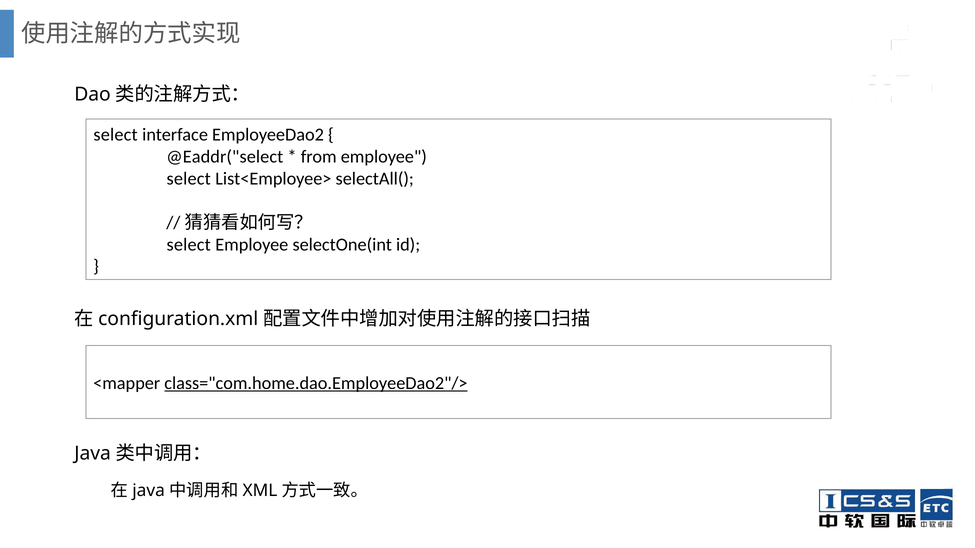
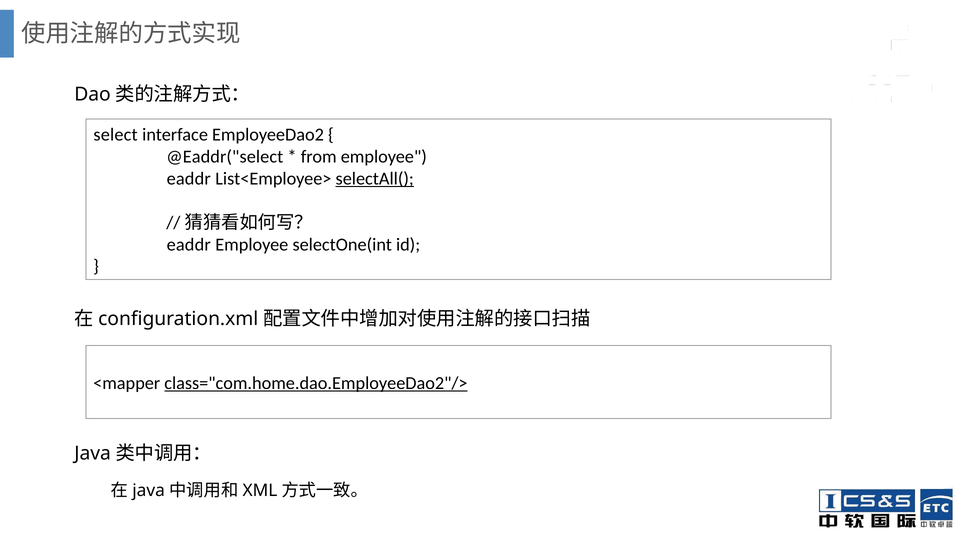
select at (189, 179): select -> eaddr
selectAll( underline: none -> present
select at (189, 245): select -> eaddr
